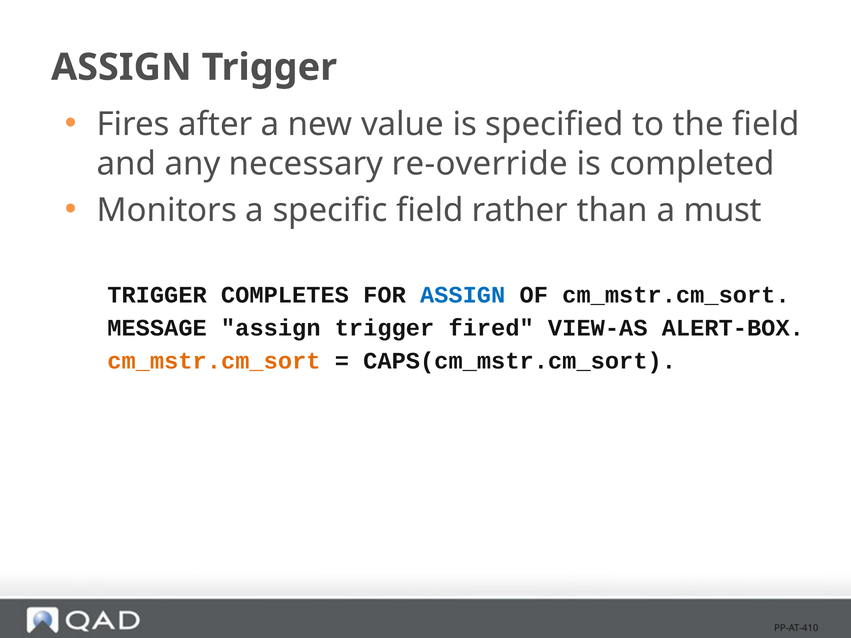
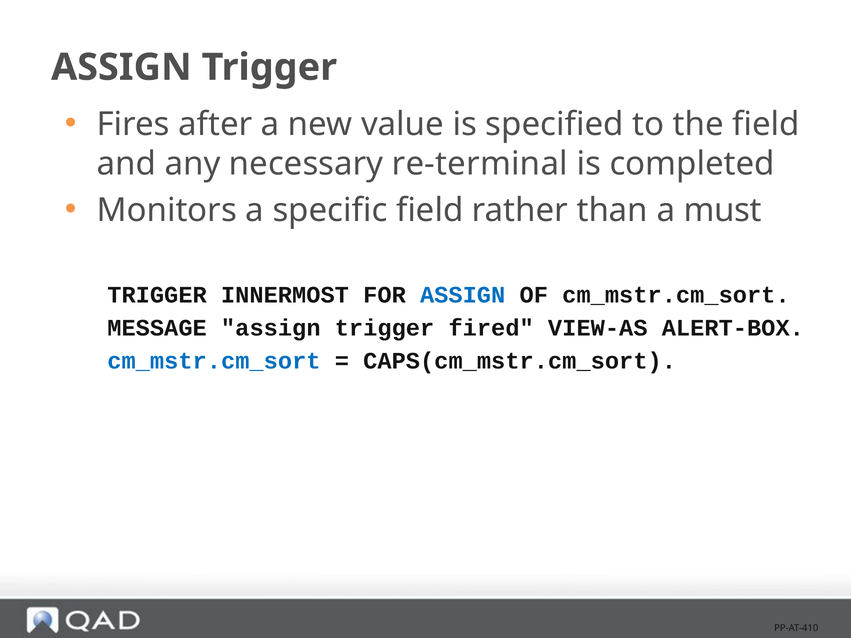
re-override: re-override -> re-terminal
COMPLETES: COMPLETES -> INNERMOST
cm_mstr.cm_sort at (214, 361) colour: orange -> blue
